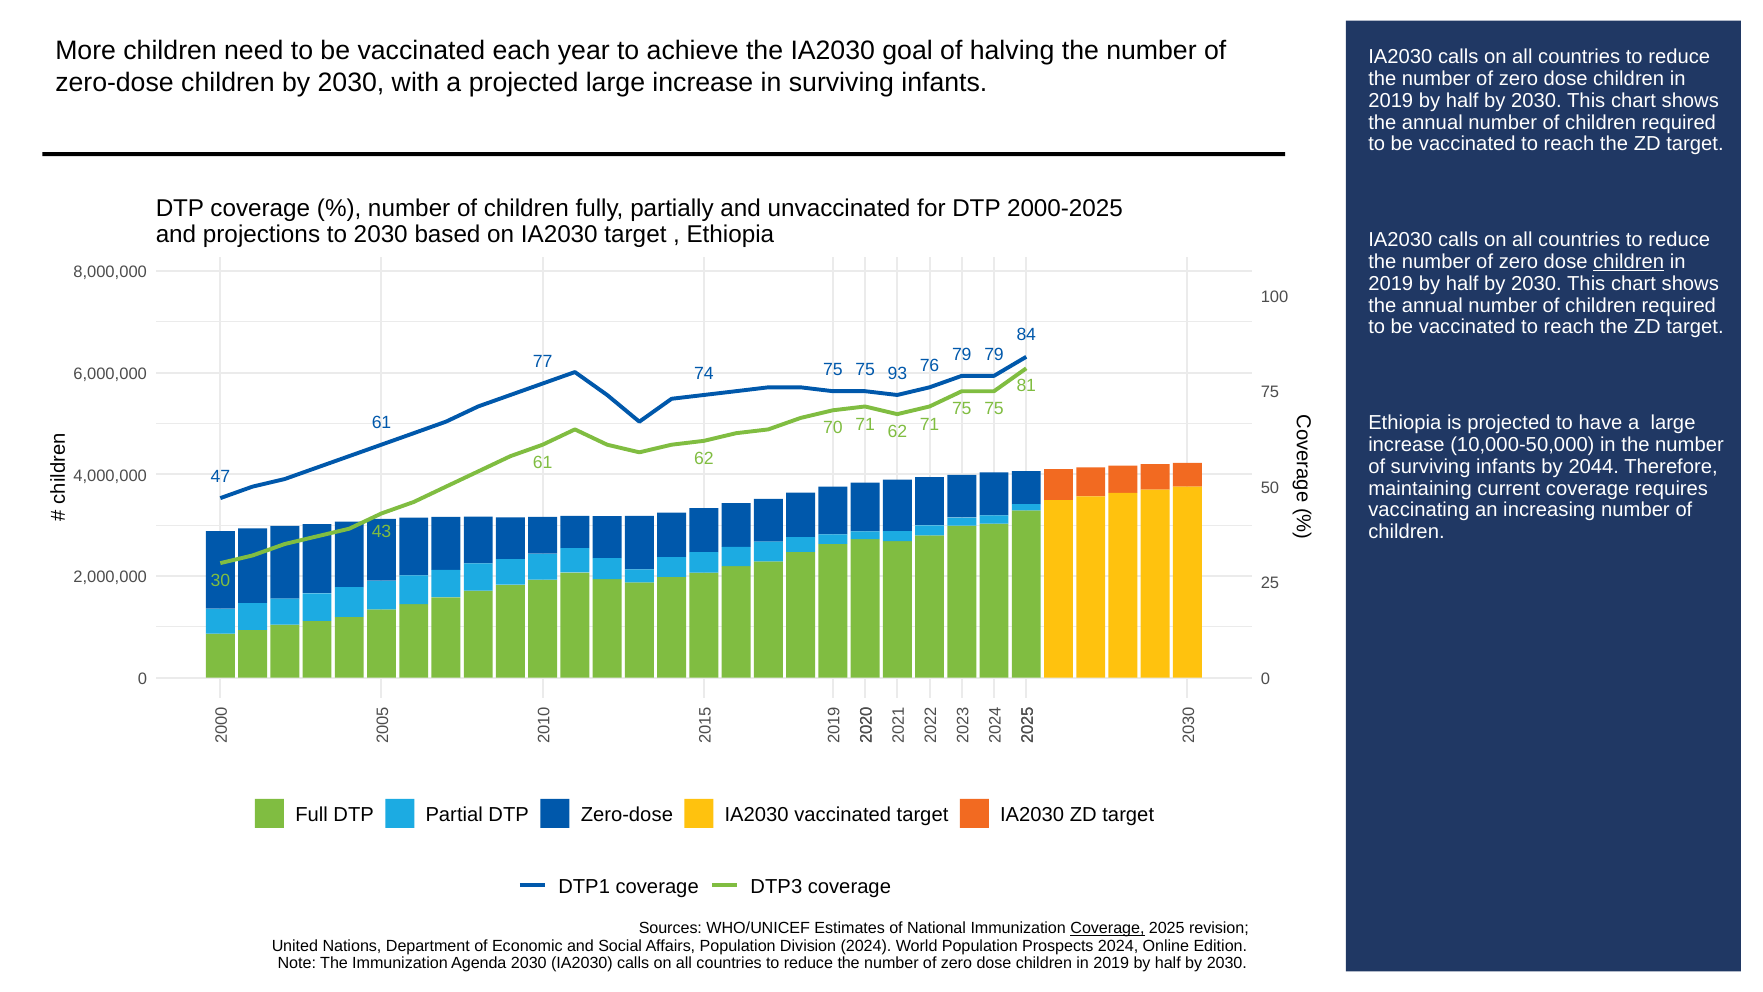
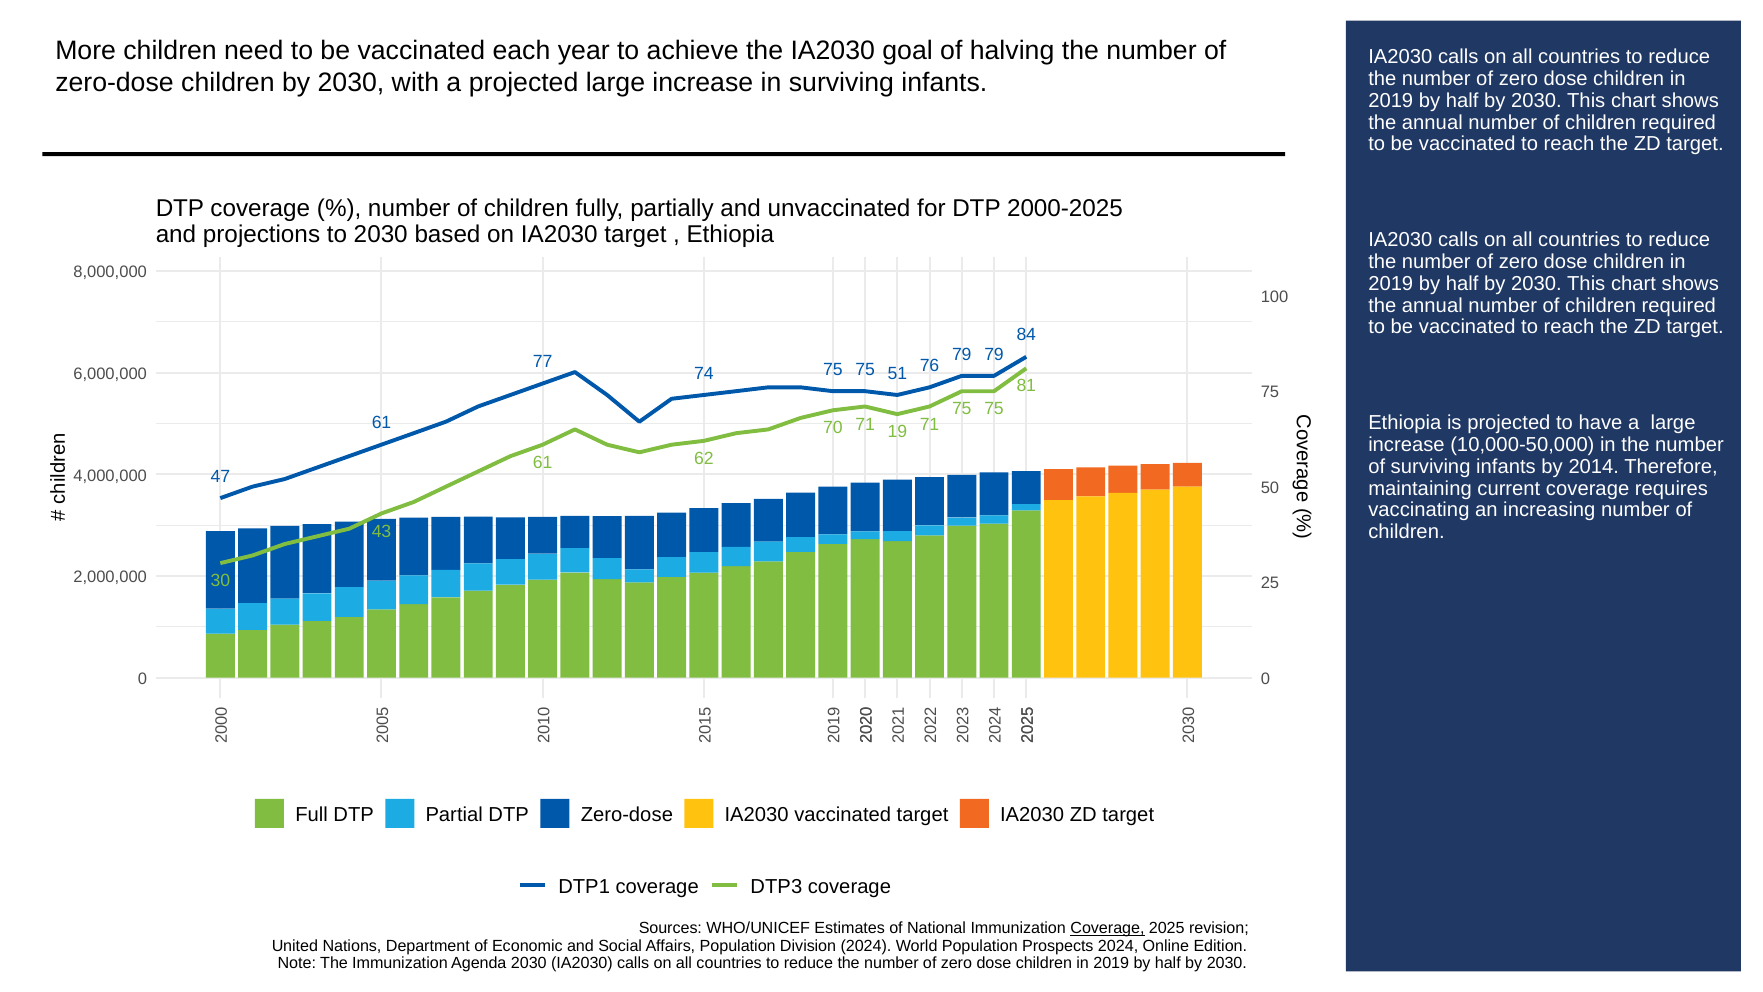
children at (1629, 262) underline: present -> none
93: 93 -> 51
71 62: 62 -> 19
2044: 2044 -> 2014
